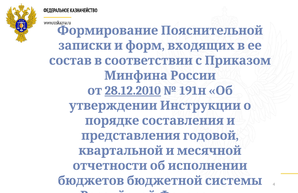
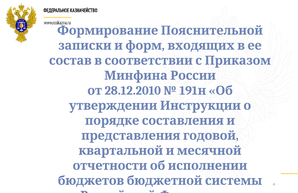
28.12.2010 underline: present -> none
